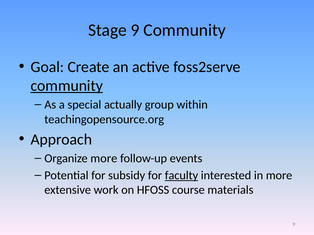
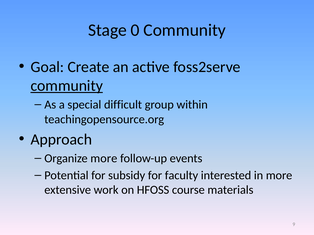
Stage 9: 9 -> 0
actually: actually -> difficult
faculty underline: present -> none
